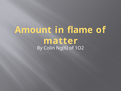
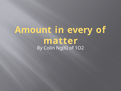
flame: flame -> every
